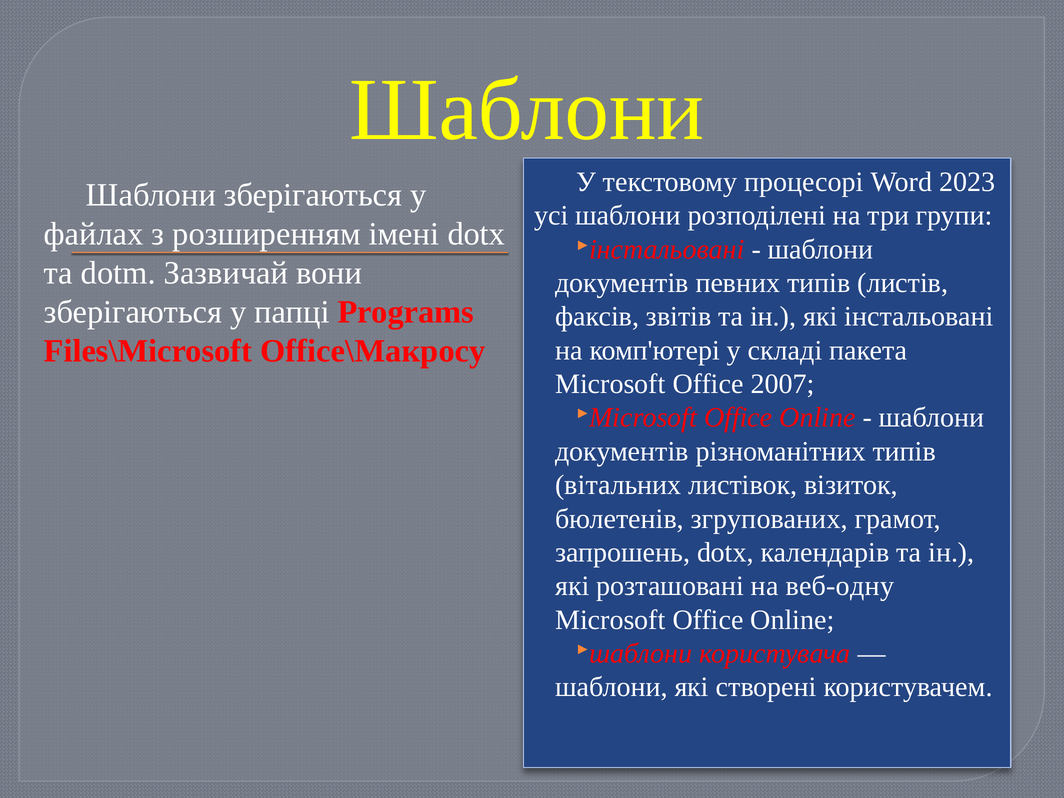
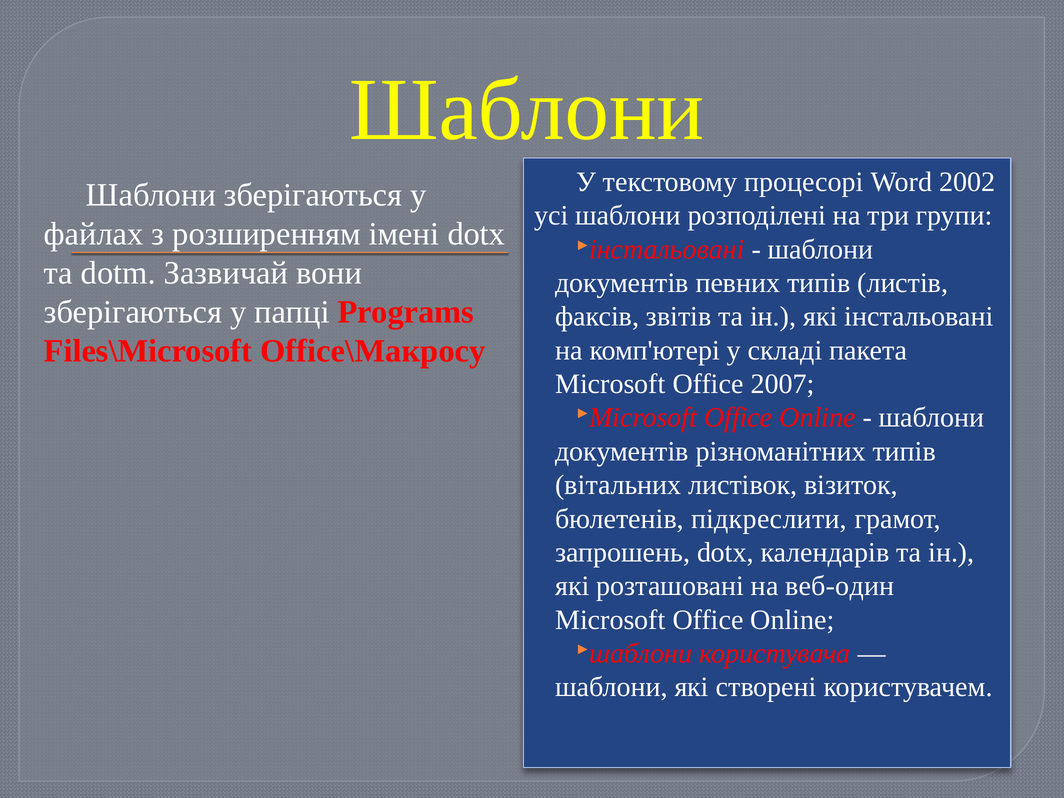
2023: 2023 -> 2002
згрупованих: згрупованих -> підкреслити
веб-одну: веб-одну -> веб-один
